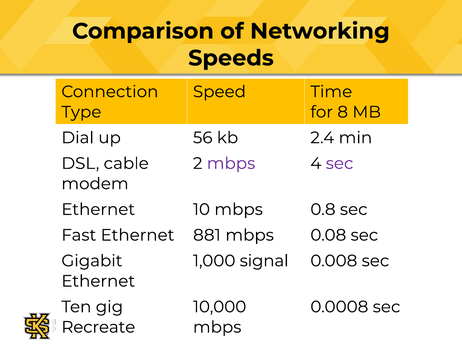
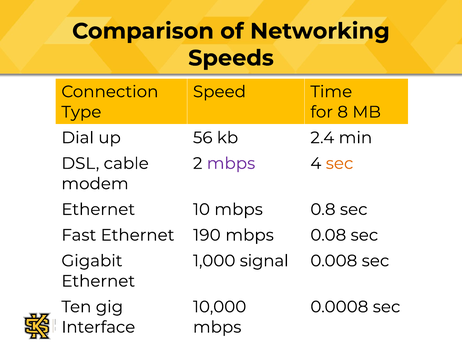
sec at (340, 164) colour: purple -> orange
881: 881 -> 190
Recreate: Recreate -> Interface
